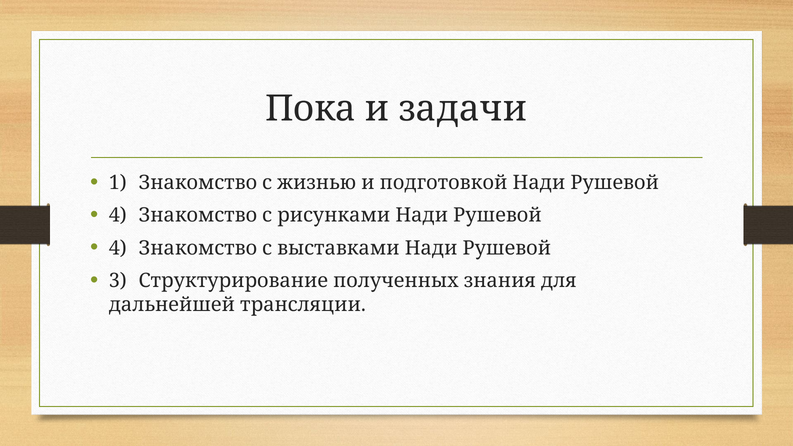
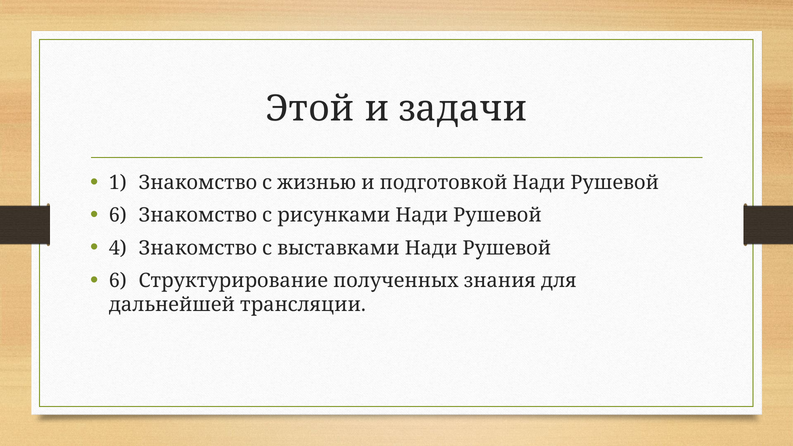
Пока: Пока -> Этой
4 at (118, 215): 4 -> 6
3 at (118, 281): 3 -> 6
